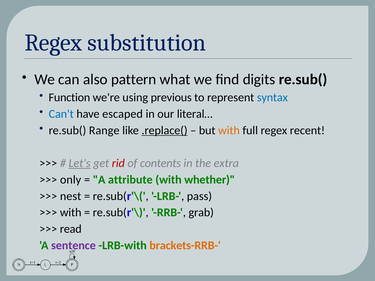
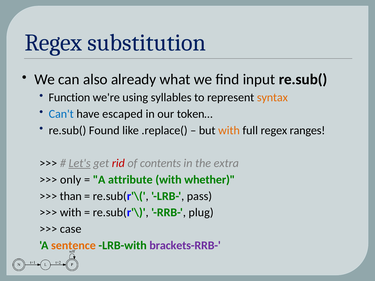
pattern: pattern -> already
digits: digits -> input
previous: previous -> syllables
syntax colour: blue -> orange
literal…: literal… -> token…
Range: Range -> Found
.replace( underline: present -> none
recent: recent -> ranges
nest: nest -> than
grab: grab -> plug
read: read -> case
sentence colour: purple -> orange
brackets-RRB- colour: orange -> purple
